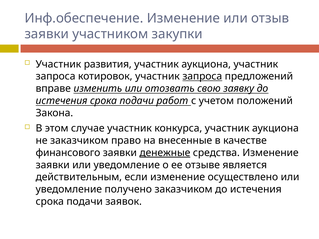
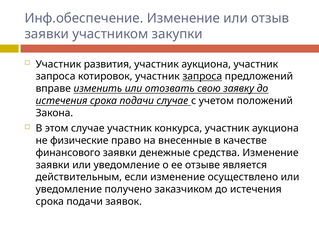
подачи работ: работ -> случае
не заказчиком: заказчиком -> физические
денежные underline: present -> none
